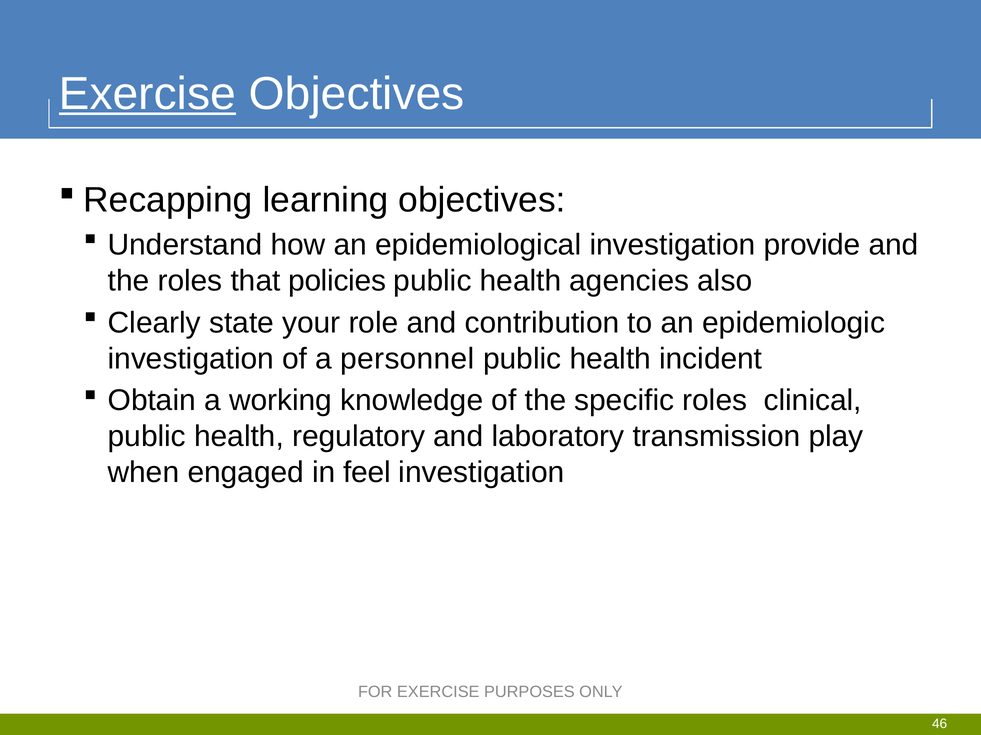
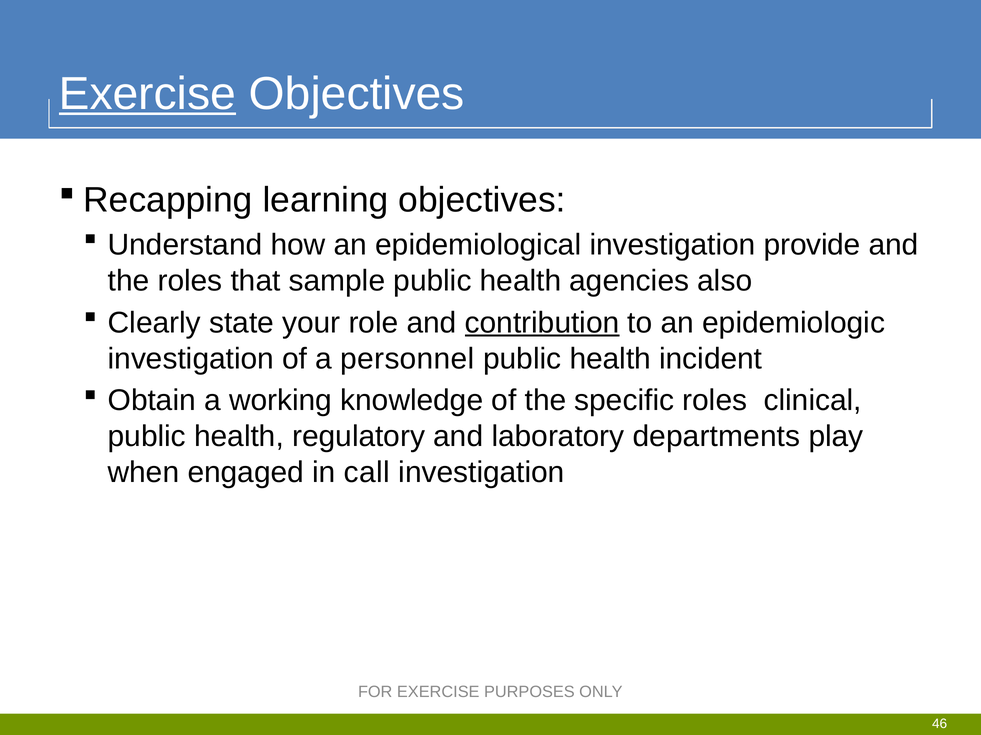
policies: policies -> sample
contribution underline: none -> present
transmission: transmission -> departments
feel: feel -> call
